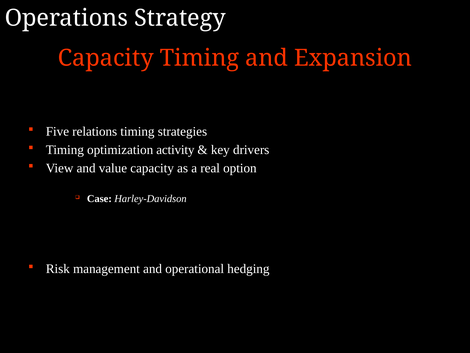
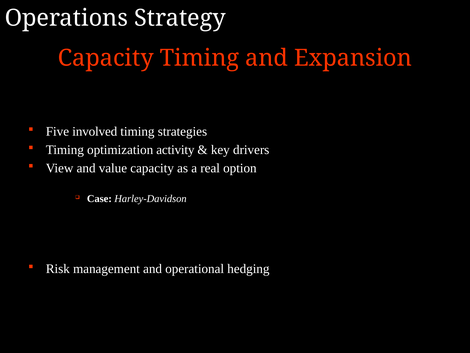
relations: relations -> involved
